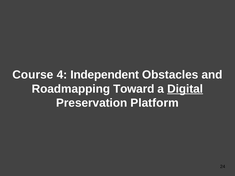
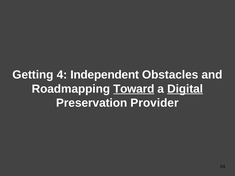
Course: Course -> Getting
Toward underline: none -> present
Platform: Platform -> Provider
